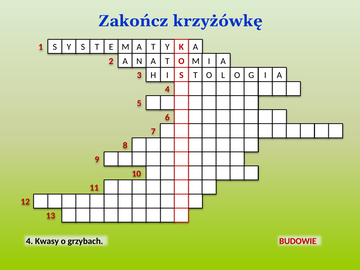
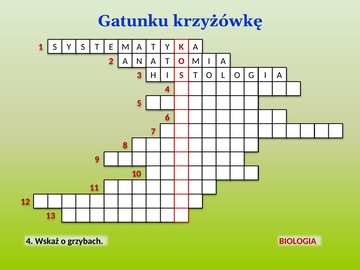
Zakończ: Zakończ -> Gatunku
Kwasy: Kwasy -> Wskaż
BUDOWIE: BUDOWIE -> BIOLOGIA
